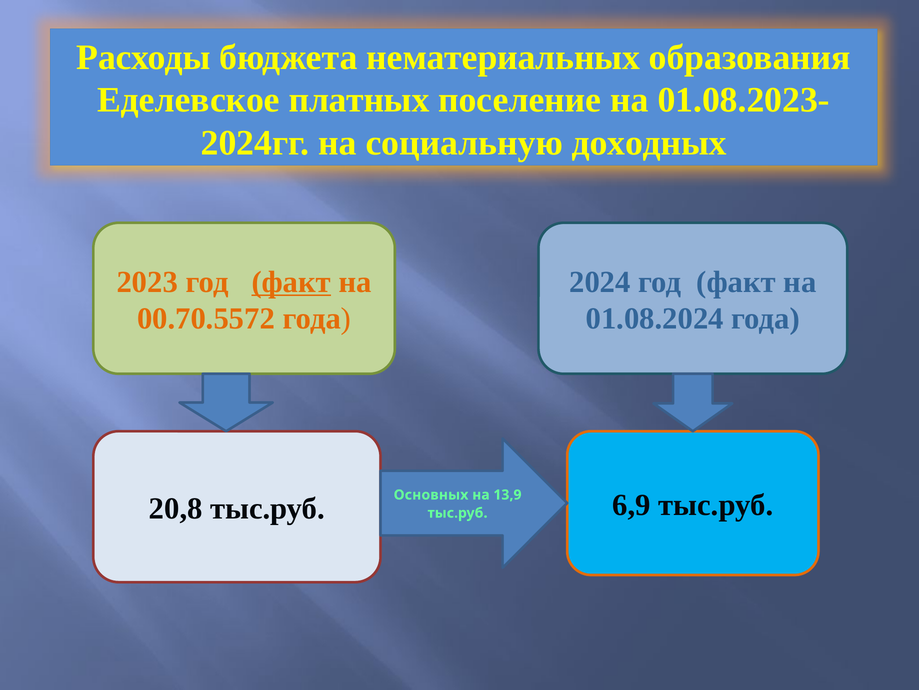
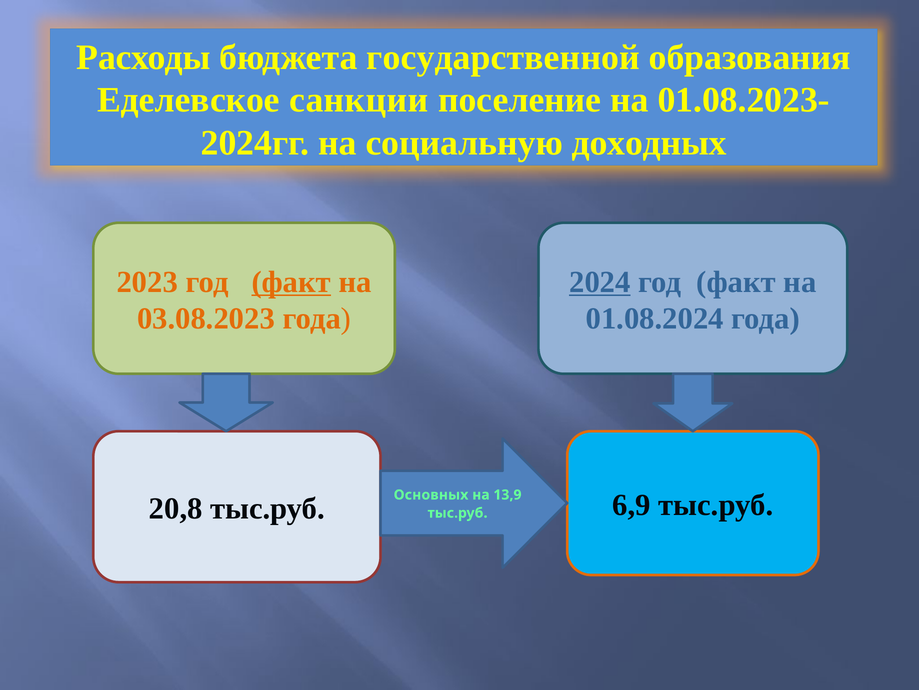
нематериальных: нематериальных -> государственной
платных: платных -> санкции
2024 underline: none -> present
00.70.5572: 00.70.5572 -> 03.08.2023
